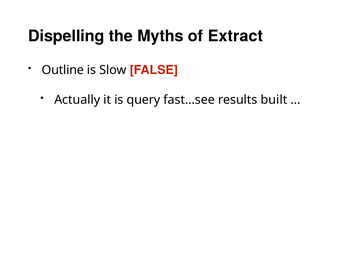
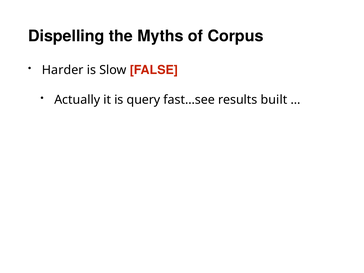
Extract: Extract -> Corpus
Outline: Outline -> Harder
